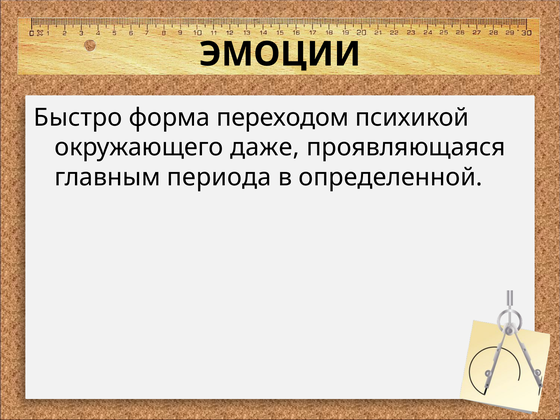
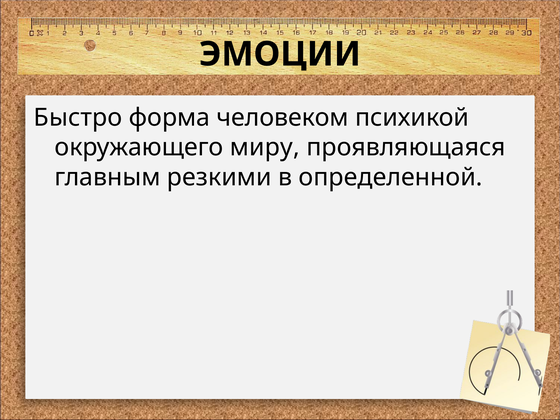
переходом: переходом -> человеком
даже: даже -> миру
периода: периода -> резкими
